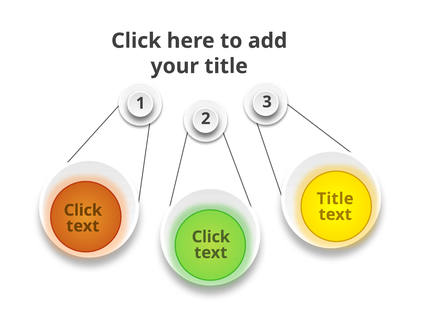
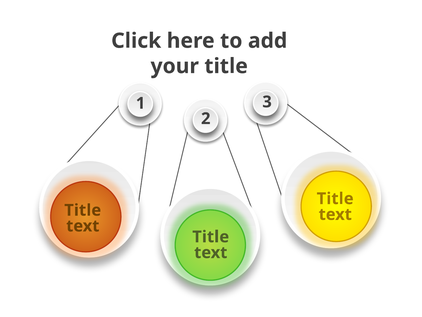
Click at (83, 210): Click -> Title
Click at (211, 237): Click -> Title
